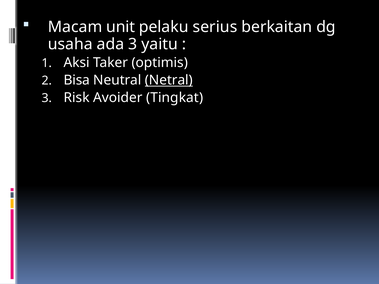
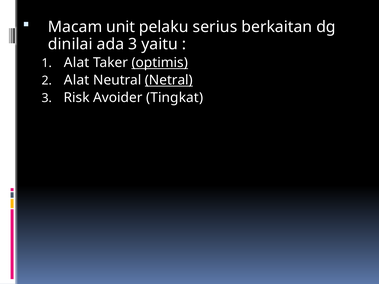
usaha: usaha -> dinilai
Aksi at (77, 63): Aksi -> Alat
optimis underline: none -> present
Bisa at (77, 80): Bisa -> Alat
